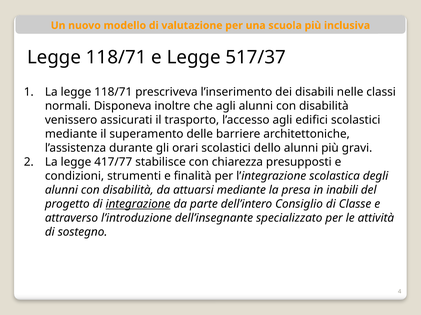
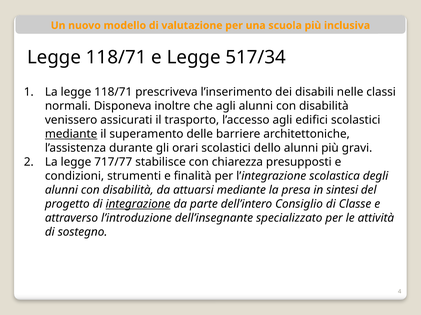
517/37: 517/37 -> 517/34
mediante at (71, 134) underline: none -> present
417/77: 417/77 -> 717/77
inabili: inabili -> sintesi
